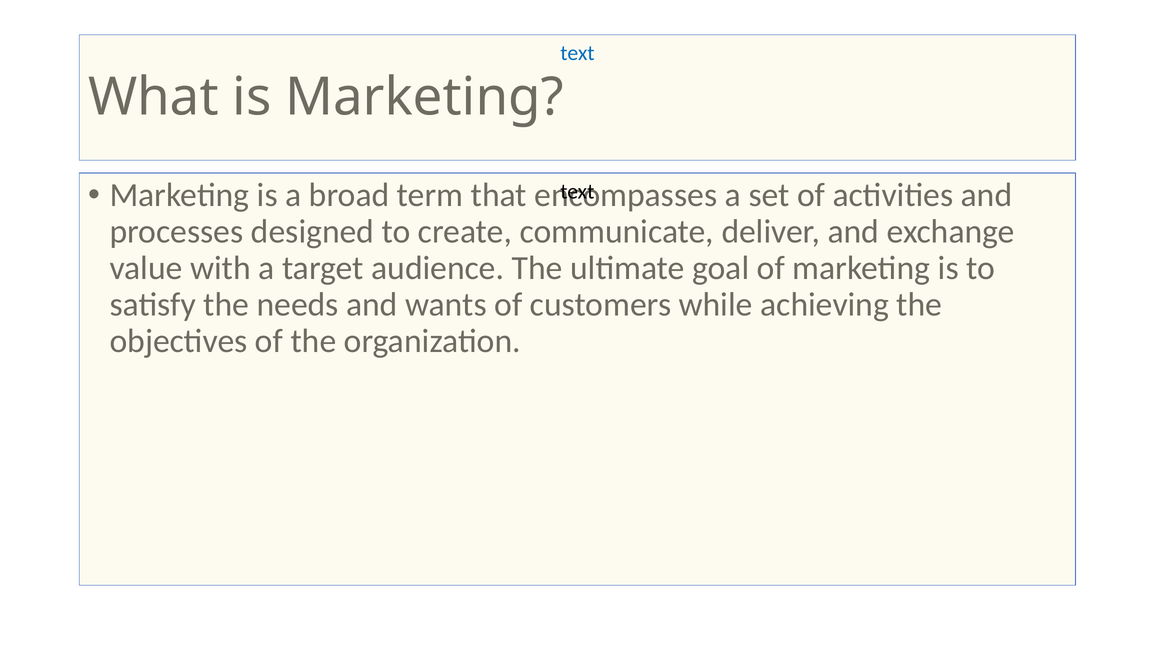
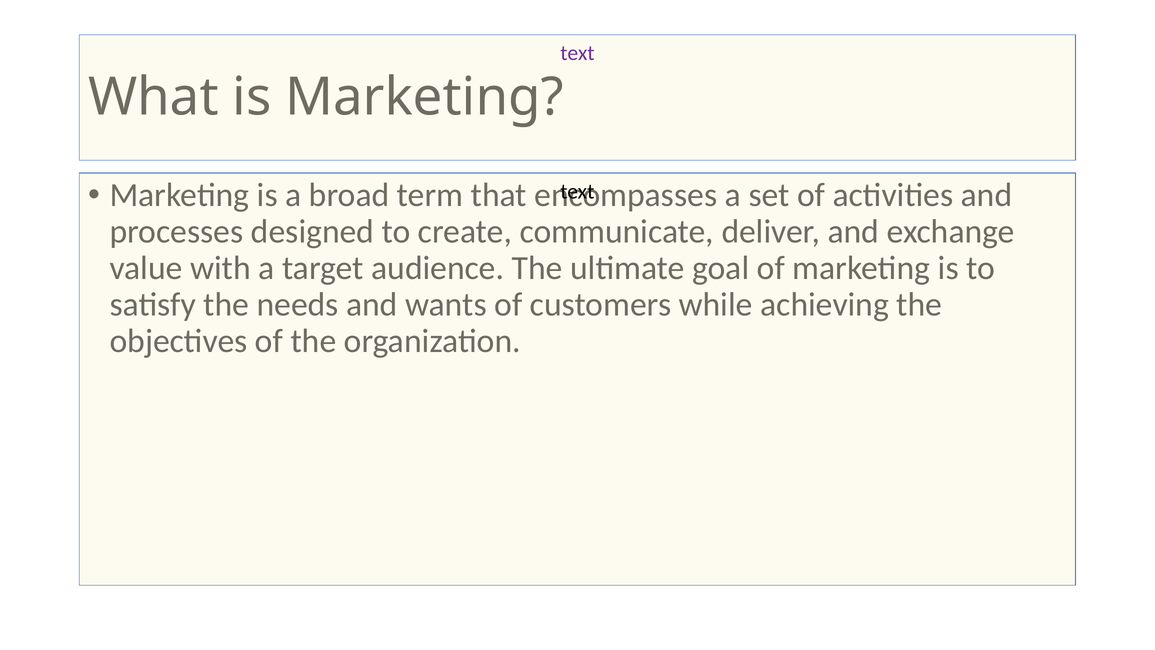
text at (577, 53) colour: blue -> purple
